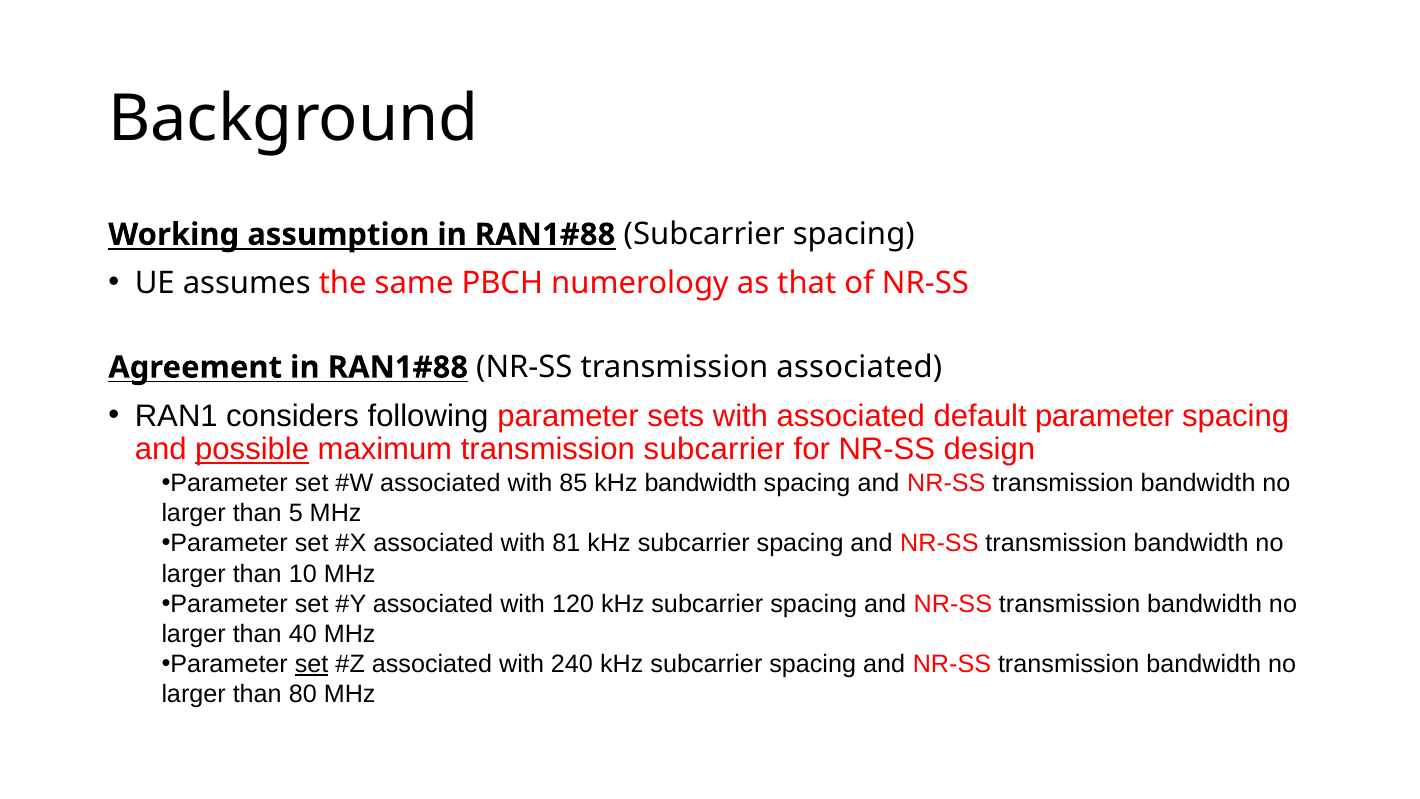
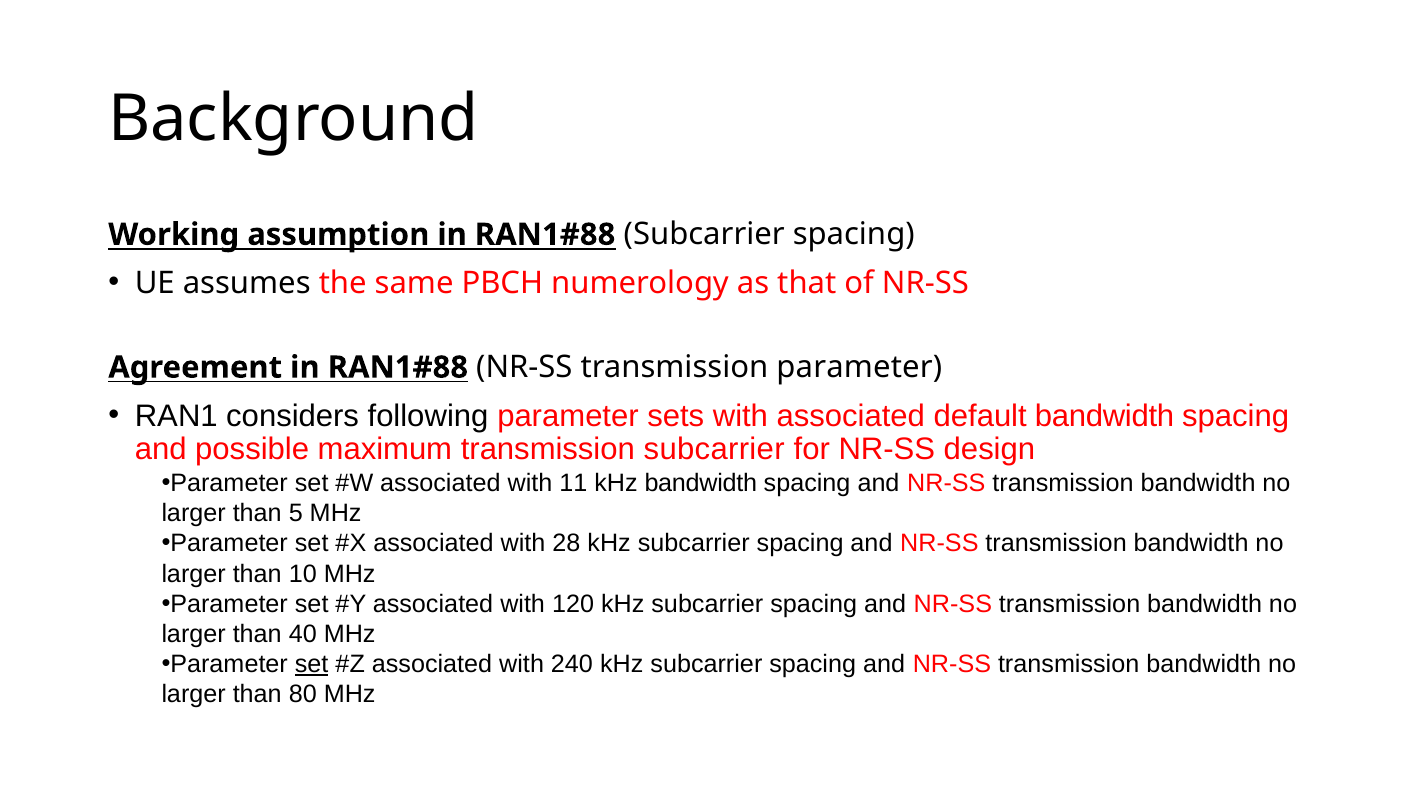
transmission associated: associated -> parameter
default parameter: parameter -> bandwidth
possible underline: present -> none
85: 85 -> 11
81: 81 -> 28
